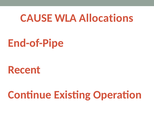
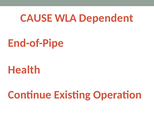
Allocations: Allocations -> Dependent
Recent: Recent -> Health
